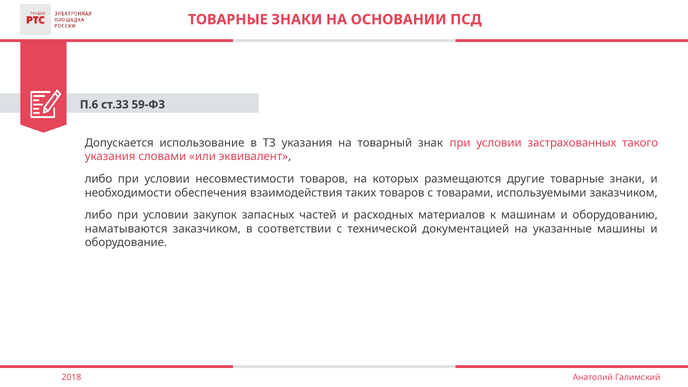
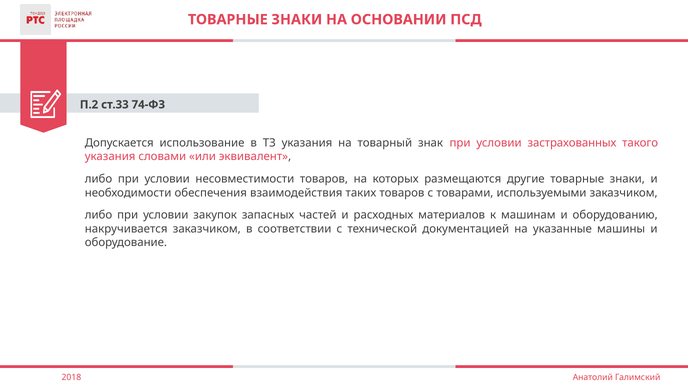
П.6: П.6 -> П.2
59-ФЗ: 59-ФЗ -> 74-ФЗ
наматываются: наматываются -> накручивается
